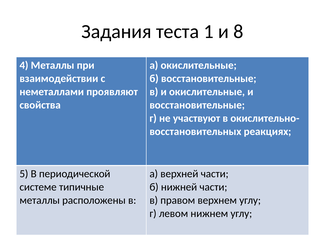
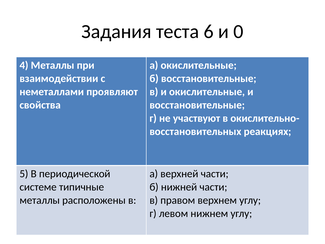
1: 1 -> 6
8: 8 -> 0
